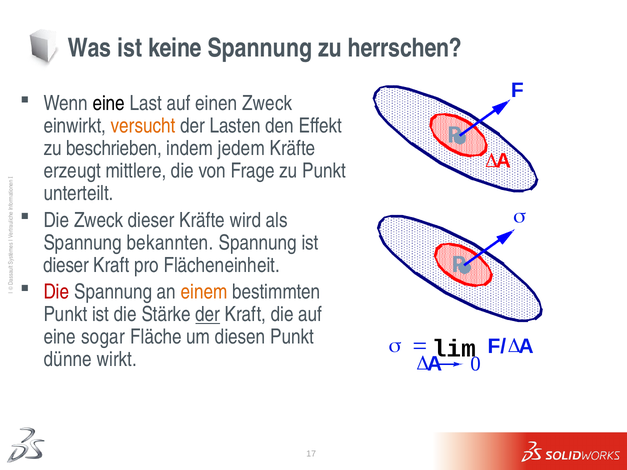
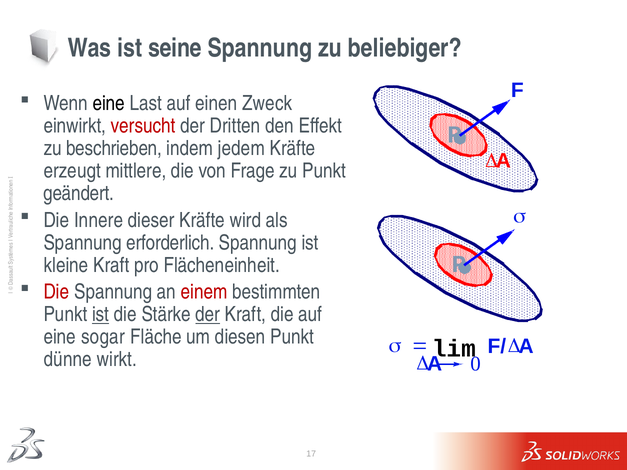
keine: keine -> seine
herrschen: herrschen -> beliebiger
versucht colour: orange -> red
Lasten: Lasten -> Dritten
unterteilt: unterteilt -> geändert
Die Zweck: Zweck -> Innere
bekannten: bekannten -> erforderlich
dieser at (66, 265): dieser -> kleine
einem colour: orange -> red
ist at (101, 315) underline: none -> present
